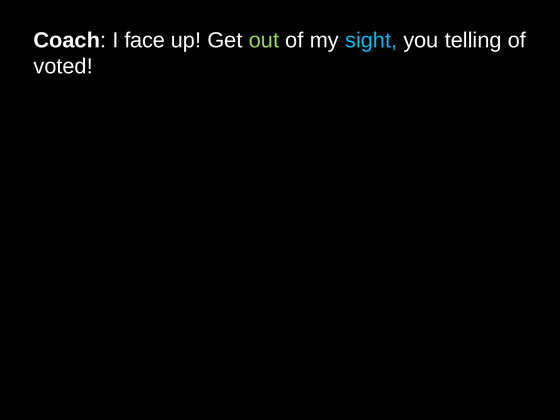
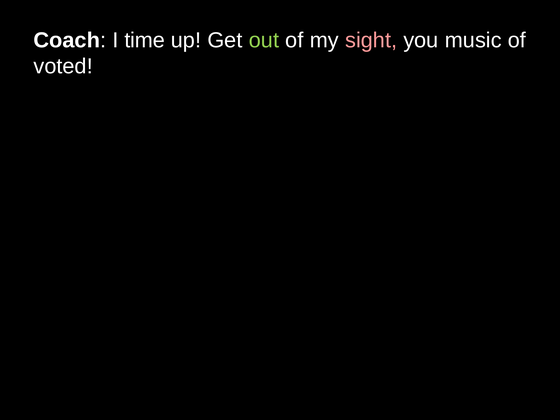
face: face -> time
sight colour: light blue -> pink
telling: telling -> music
